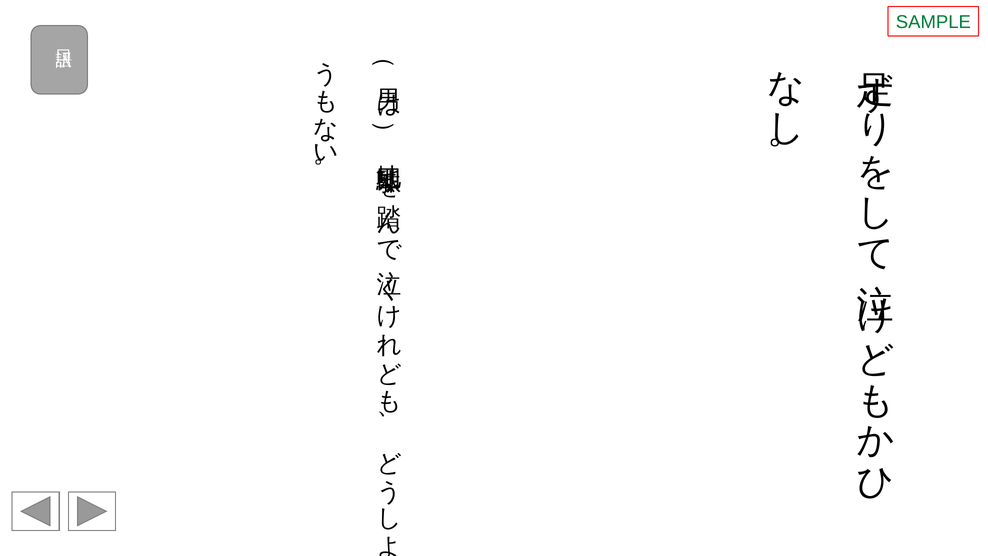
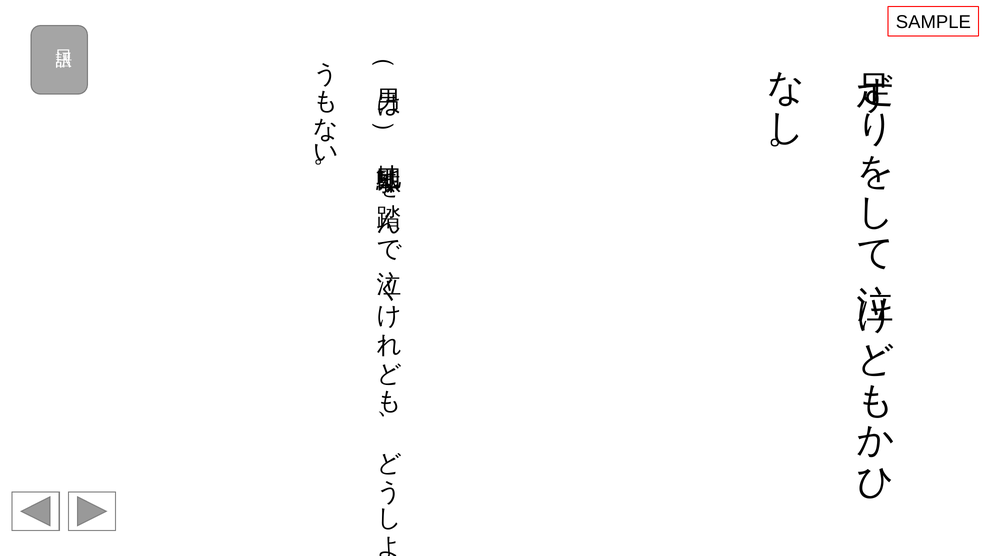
SAMPLE colour: green -> black
